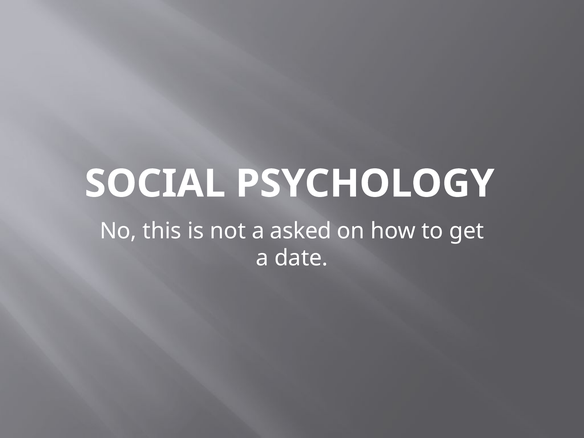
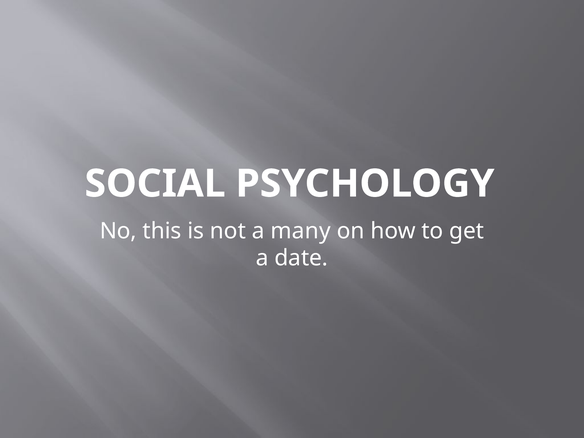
asked: asked -> many
